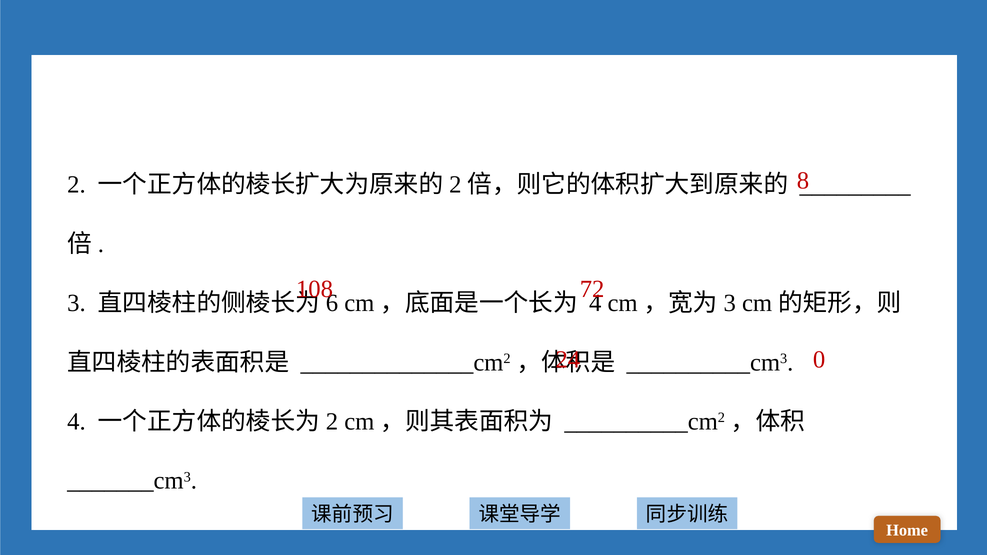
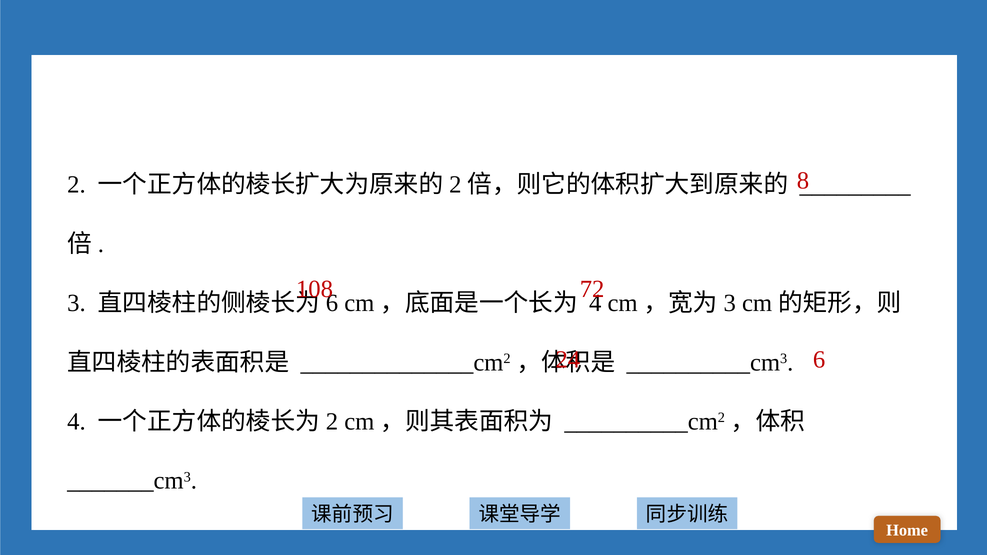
0: 0 -> 6
